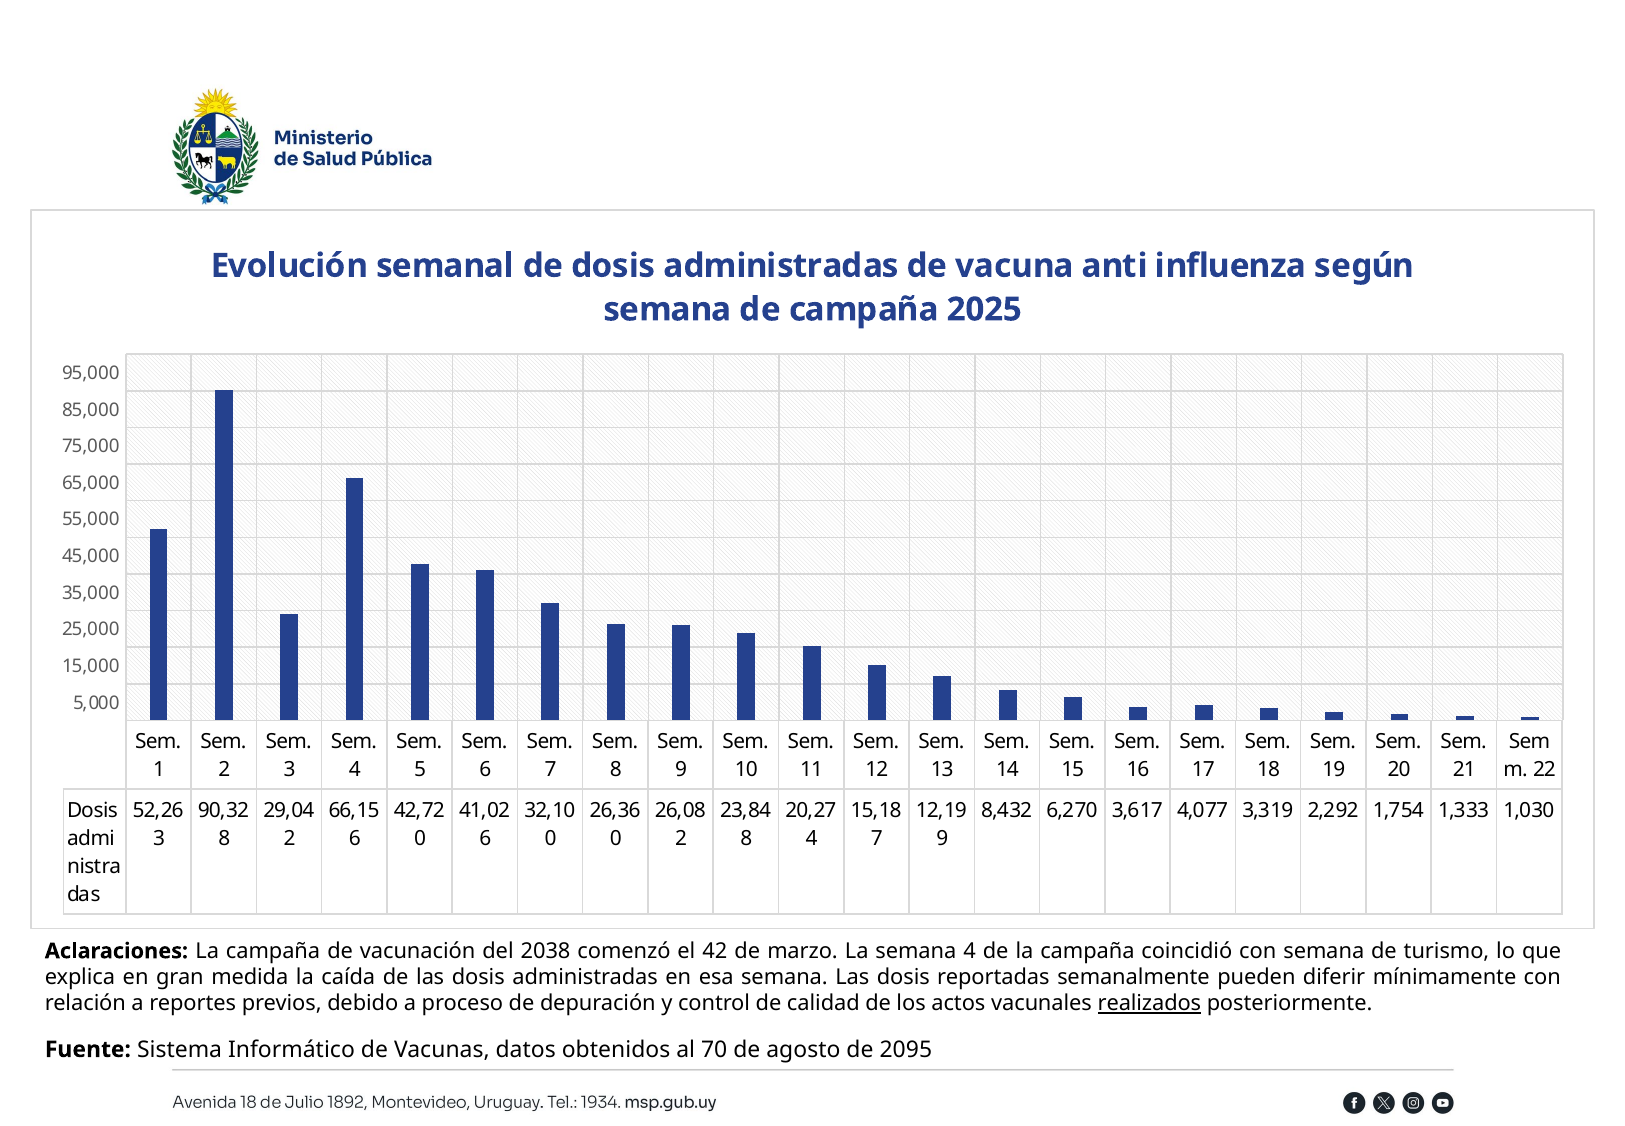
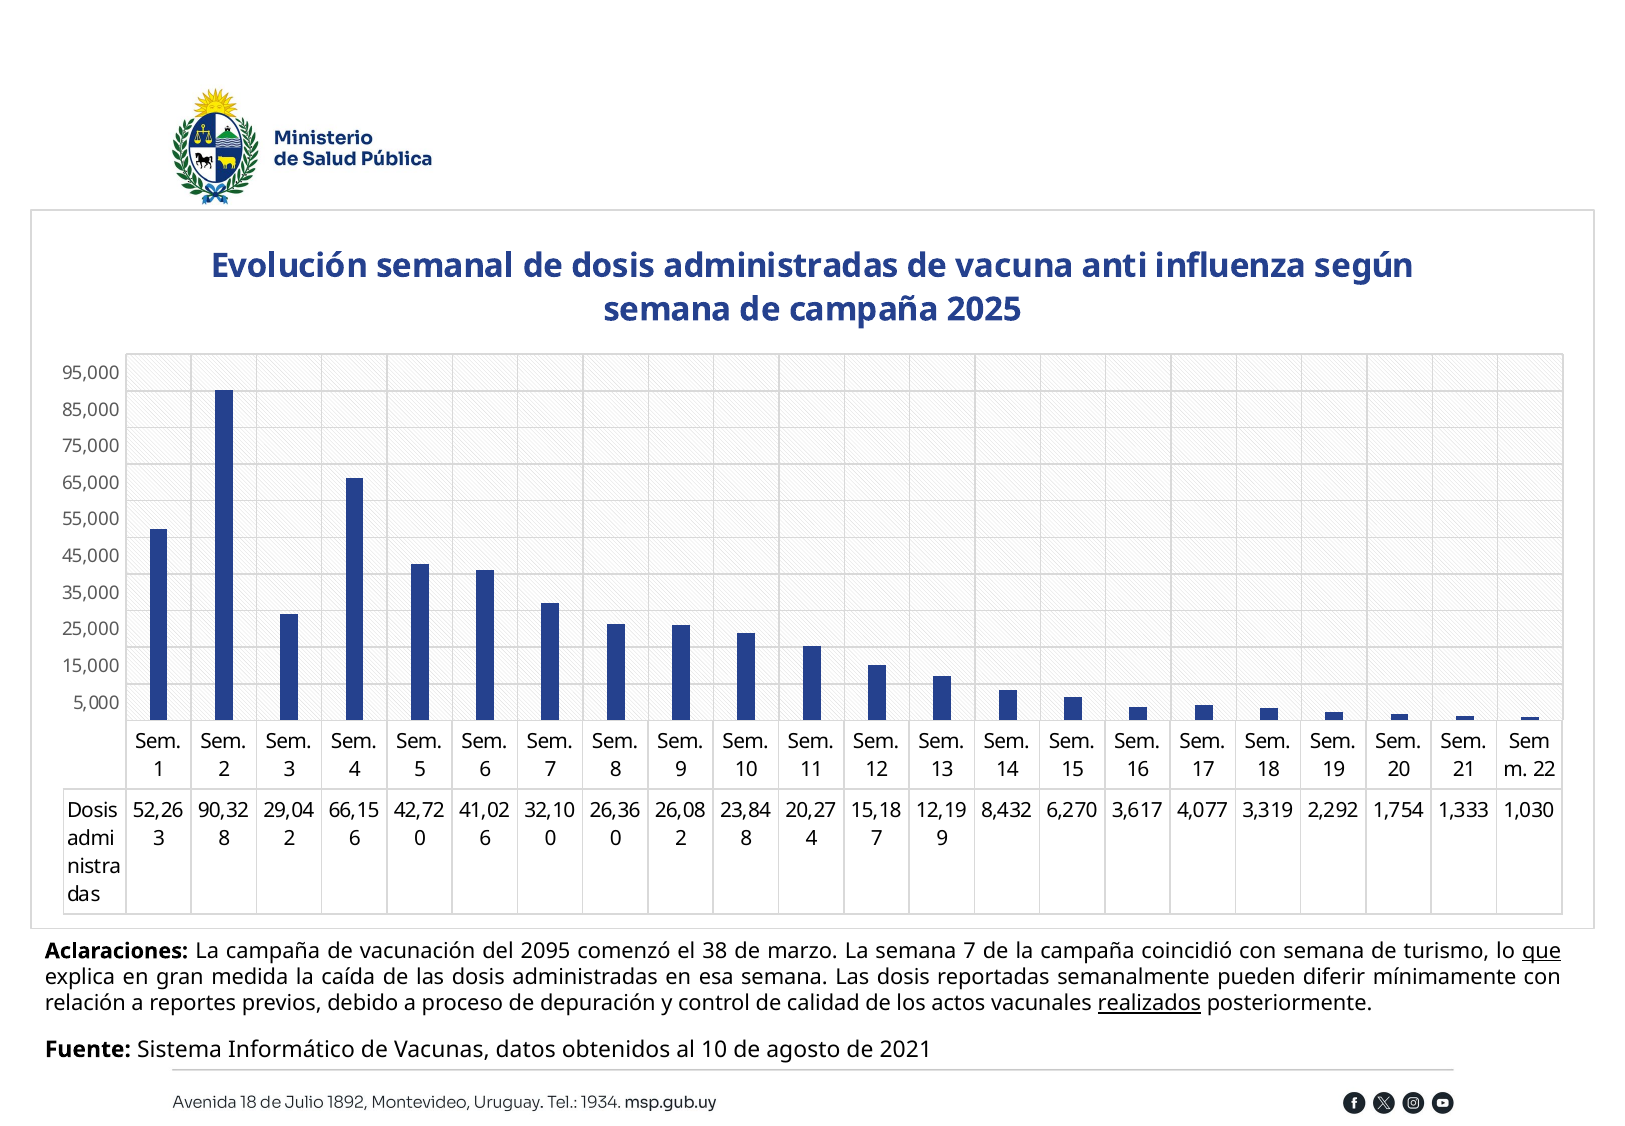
2038: 2038 -> 2095
42: 42 -> 38
semana 4: 4 -> 7
que underline: none -> present
al 70: 70 -> 10
2095: 2095 -> 2021
